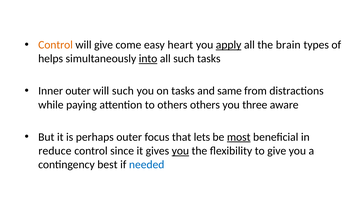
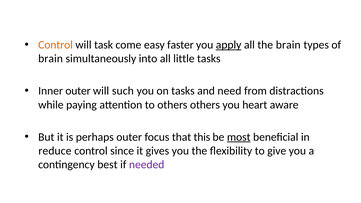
will give: give -> task
heart: heart -> faster
helps at (51, 59): helps -> brain
into underline: present -> none
all such: such -> little
same: same -> need
three: three -> heart
lets: lets -> this
you at (180, 151) underline: present -> none
needed colour: blue -> purple
